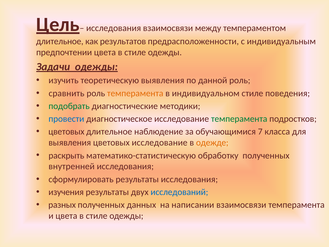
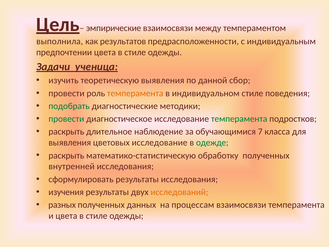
исследования at (114, 28): исследования -> эмпирические
длительное at (60, 41): длительное -> выполнила
Задачи одежды: одежды -> ученица
данной роль: роль -> сбор
сравнить at (66, 93): сравнить -> провести
провести at (66, 119) colour: blue -> green
цветовых at (66, 132): цветовых -> раскрыть
одежде colour: orange -> green
исследований colour: blue -> orange
написании: написании -> процессам
